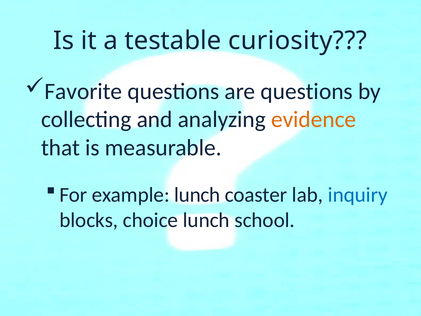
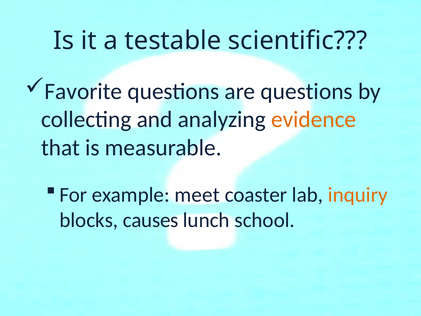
curiosity: curiosity -> scientific
example lunch: lunch -> meet
inquiry colour: blue -> orange
choice: choice -> causes
